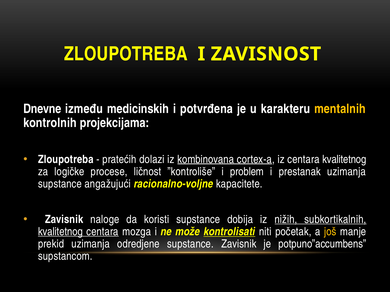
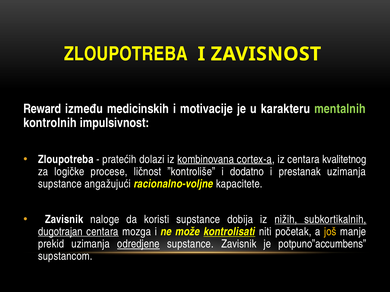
Dnevne: Dnevne -> Reward
potvrđena: potvrđena -> motivacije
mentalnih colour: yellow -> light green
projekcijama: projekcijama -> impulsivnost
problem: problem -> dodatno
kvalitetnog at (60, 232): kvalitetnog -> dugotrajan
odredjene underline: none -> present
